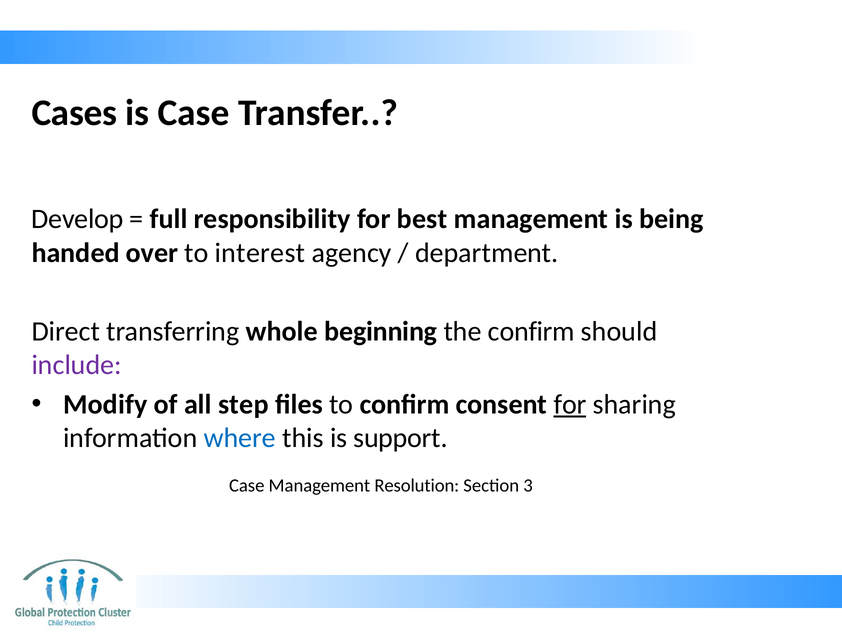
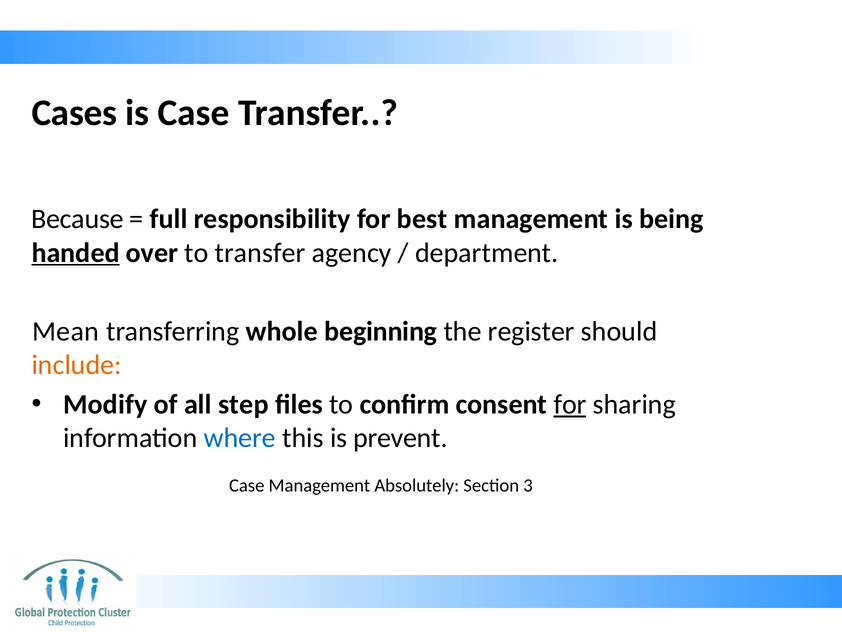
Develop: Develop -> Because
handed underline: none -> present
to interest: interest -> transfer
Direct: Direct -> Mean
the confirm: confirm -> register
include colour: purple -> orange
support: support -> prevent
Resolution: Resolution -> Absolutely
